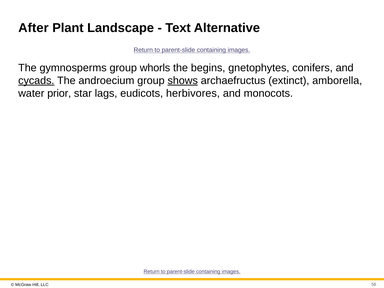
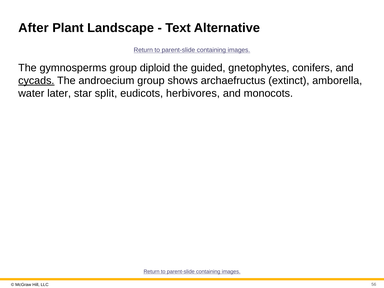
whorls: whorls -> diploid
begins: begins -> guided
shows underline: present -> none
prior: prior -> later
lags: lags -> split
